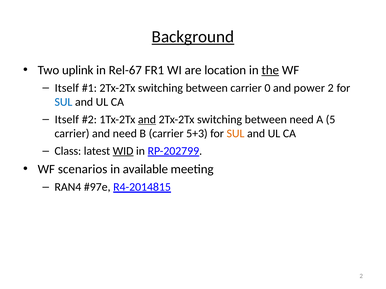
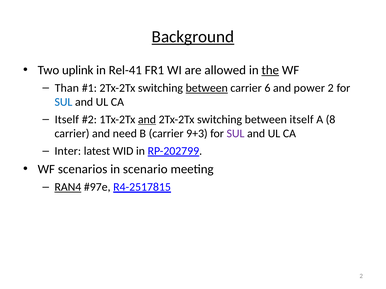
Rel-67: Rel-67 -> Rel-41
location: location -> allowed
Itself at (67, 88): Itself -> Than
between at (207, 88) underline: none -> present
0: 0 -> 6
between need: need -> itself
5: 5 -> 8
5+3: 5+3 -> 9+3
SUL at (236, 134) colour: orange -> purple
Class: Class -> Inter
WID underline: present -> none
available: available -> scenario
RAN4 underline: none -> present
R4-2014815: R4-2014815 -> R4-2517815
